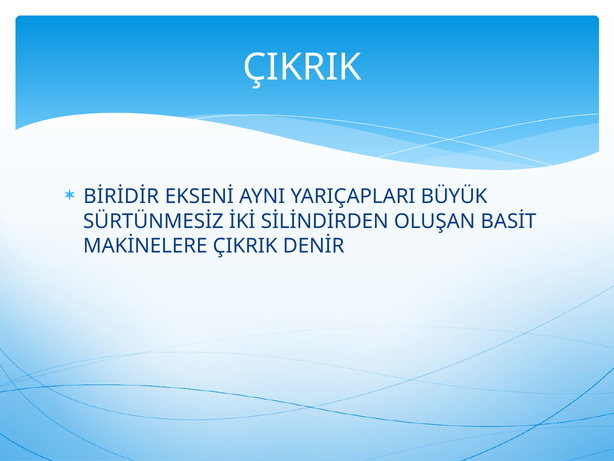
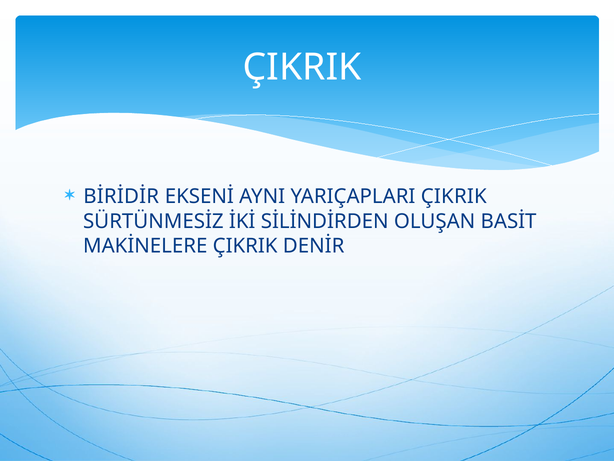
YARIÇAPLARI BÜYÜK: BÜYÜK -> ÇIKRIK
